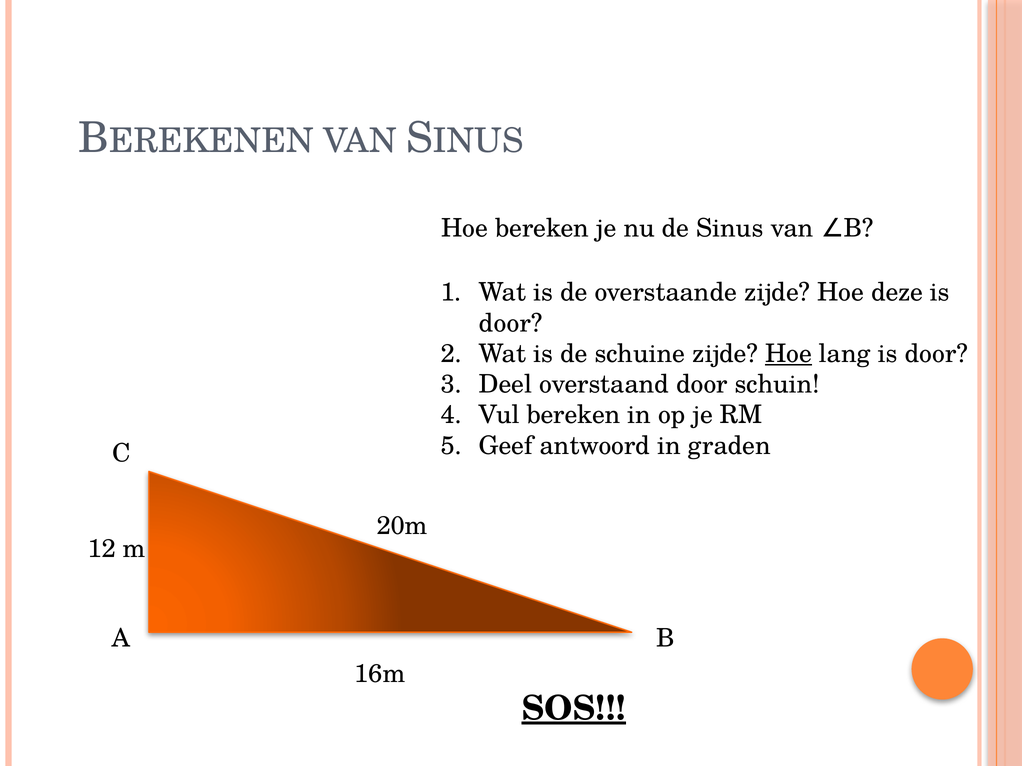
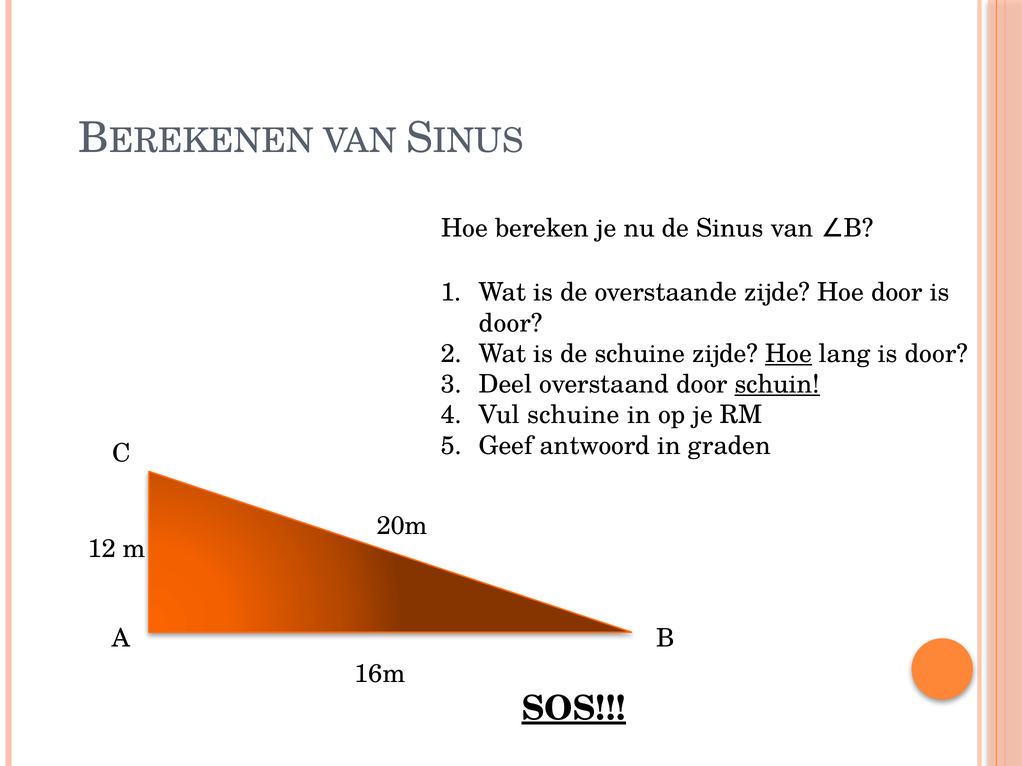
Hoe deze: deze -> door
schuin underline: none -> present
Vul bereken: bereken -> schuine
